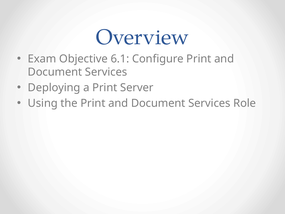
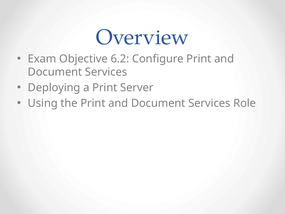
6.1: 6.1 -> 6.2
